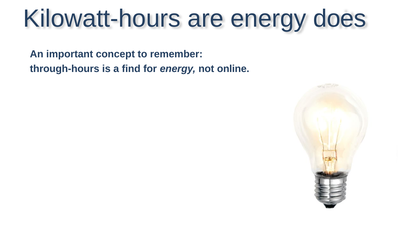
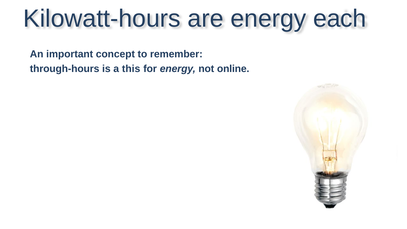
does: does -> each
find: find -> this
